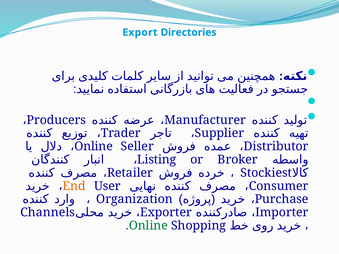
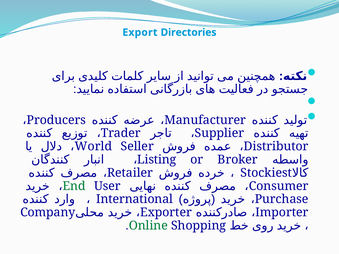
Online at (94, 147): Online -> World
End colour: orange -> green
Organization: Organization -> International
Channels: Channels -> Company
